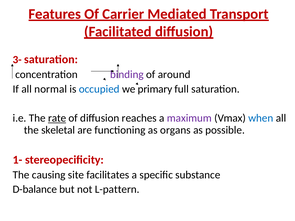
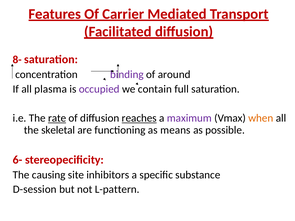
3-: 3- -> 8-
normal: normal -> plasma
occupied colour: blue -> purple
primary: primary -> contain
reaches underline: none -> present
when colour: blue -> orange
organs: organs -> means
1-: 1- -> 6-
facilitates: facilitates -> inhibitors
D-balance: D-balance -> D-session
